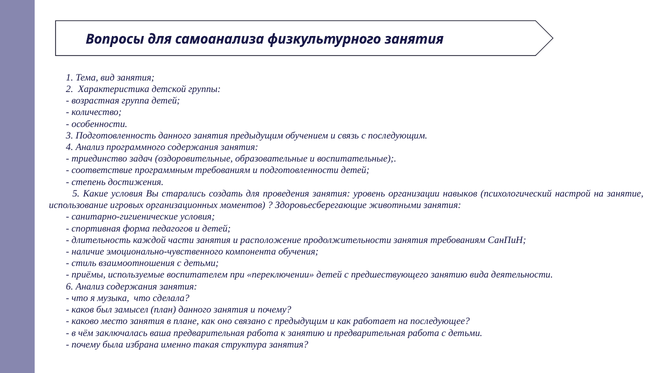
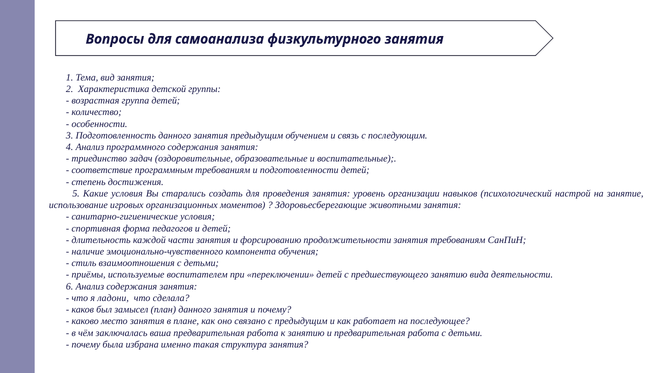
расположение: расположение -> форсированию
музыка: музыка -> ладони
